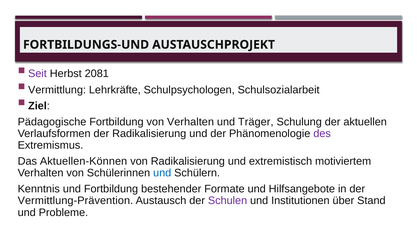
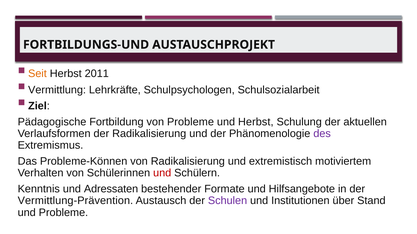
Seit colour: purple -> orange
2081: 2081 -> 2011
von Verhalten: Verhalten -> Probleme
und Träger: Träger -> Herbst
Aktuellen-Können: Aktuellen-Können -> Probleme-Können
und at (162, 173) colour: blue -> red
und Fortbildung: Fortbildung -> Adressaten
